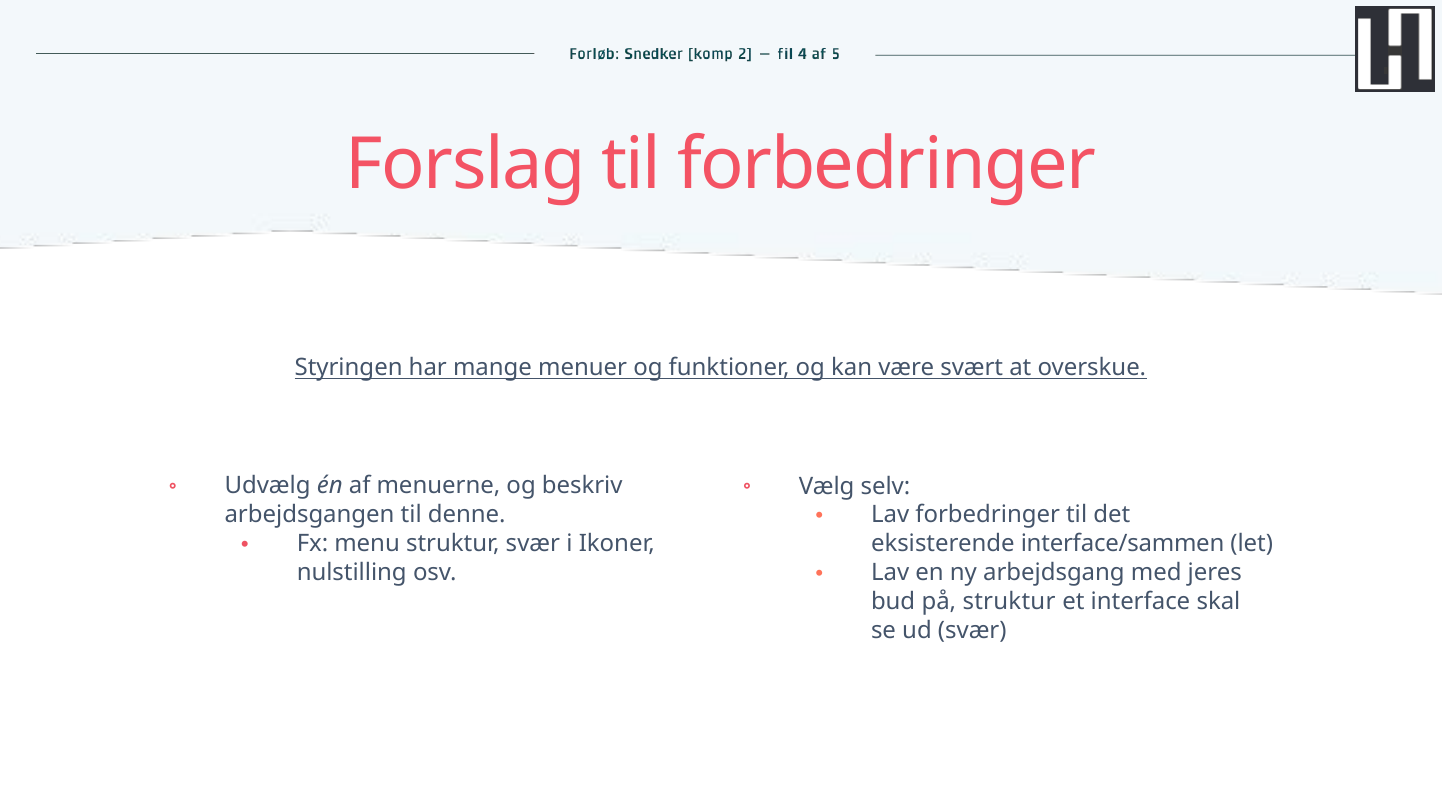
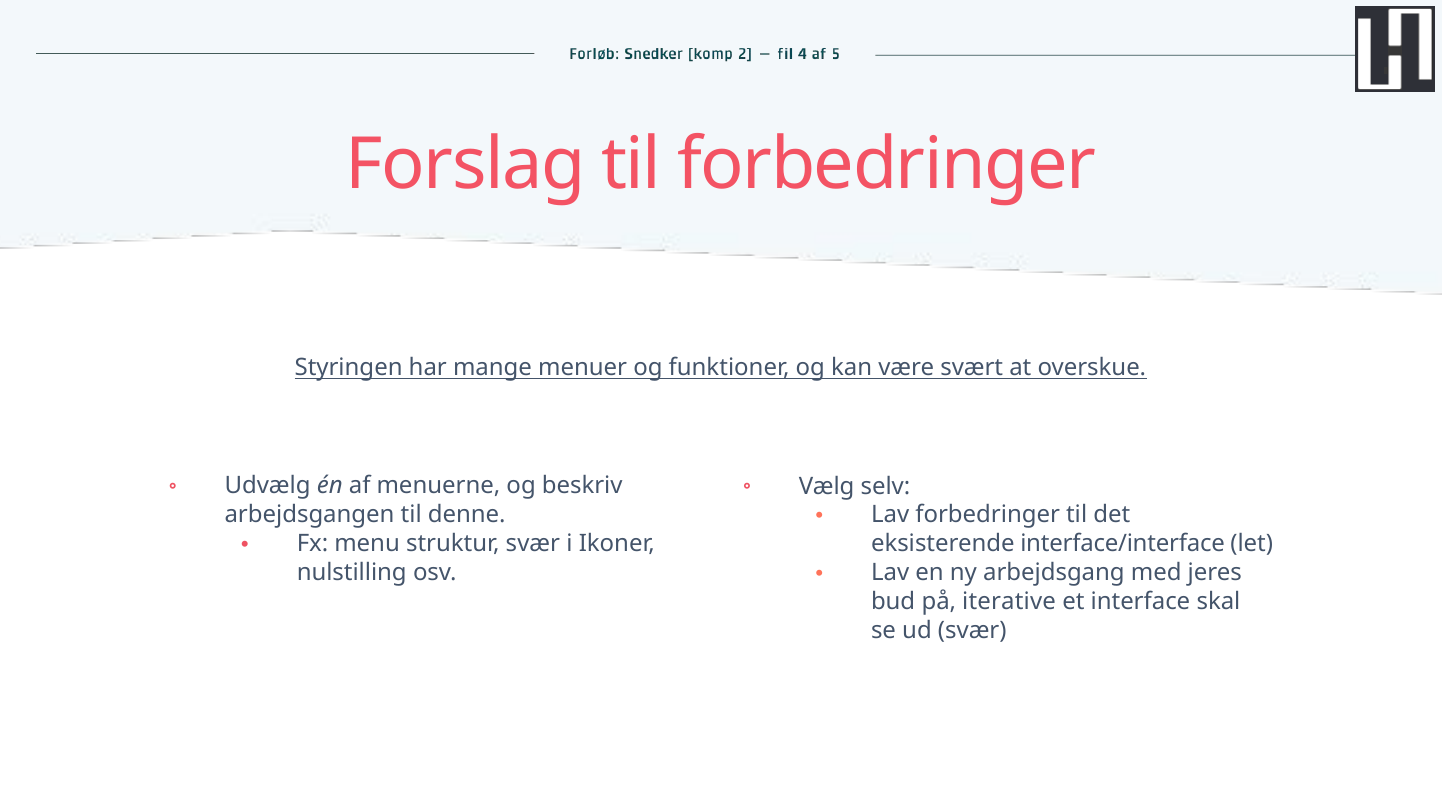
interface/sammen: interface/sammen -> interface/interface
på struktur: struktur -> iterative
